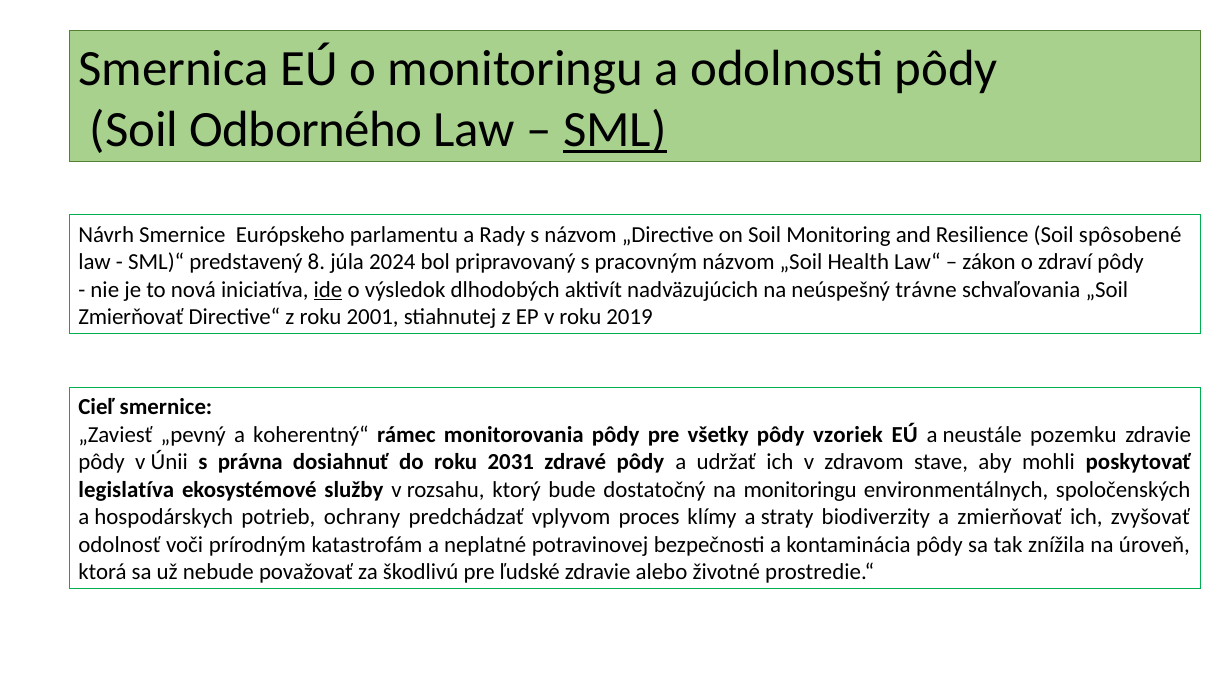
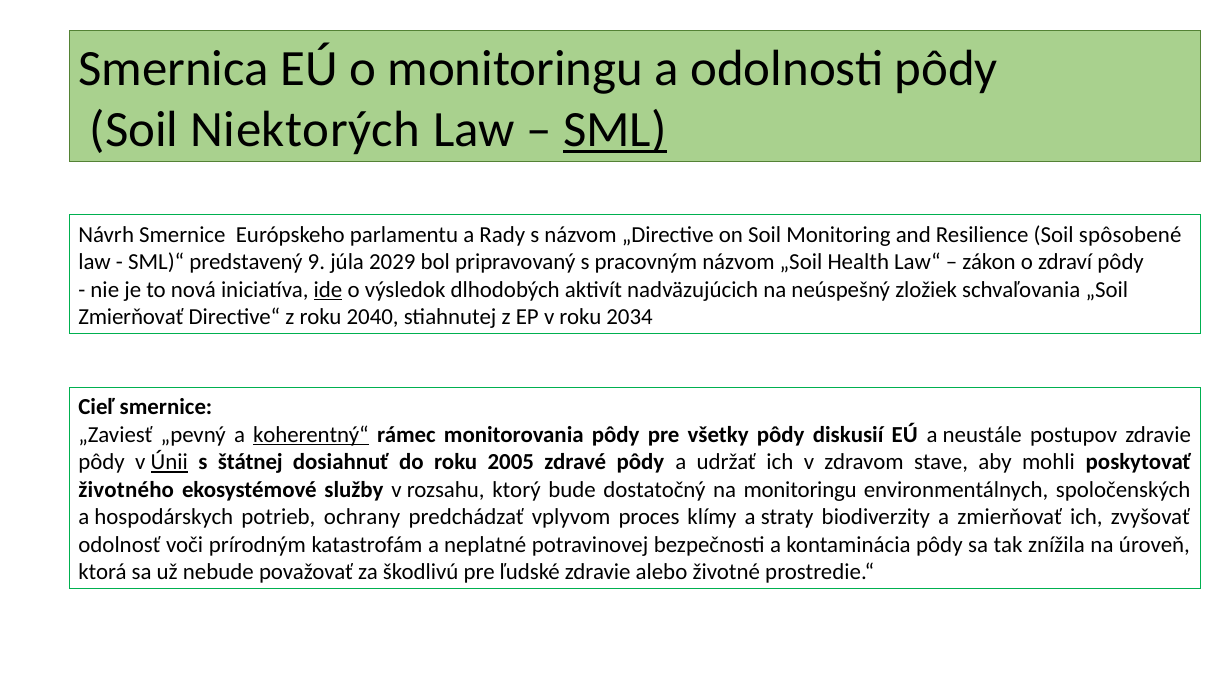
Odborného: Odborného -> Niektorých
8: 8 -> 9
2024: 2024 -> 2029
trávne: trávne -> zložiek
2001: 2001 -> 2040
2019: 2019 -> 2034
koherentný“ underline: none -> present
vzoriek: vzoriek -> diskusií
pozemku: pozemku -> postupov
Únii underline: none -> present
právna: právna -> štátnej
2031: 2031 -> 2005
legislatíva: legislatíva -> životného
